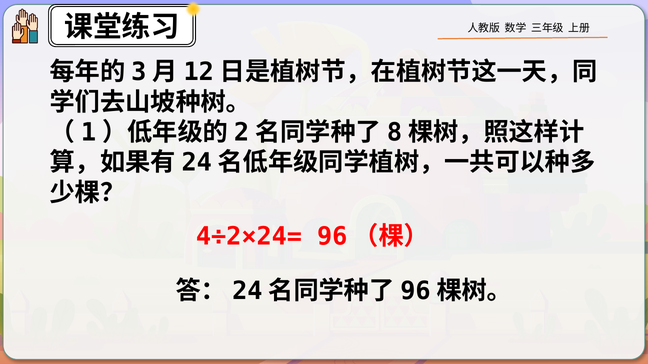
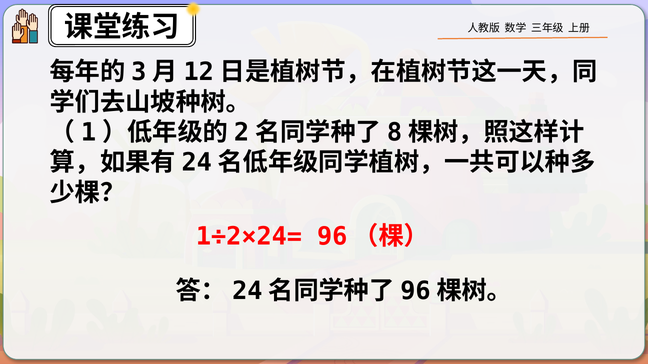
4÷2×24=: 4÷2×24= -> 1÷2×24=
